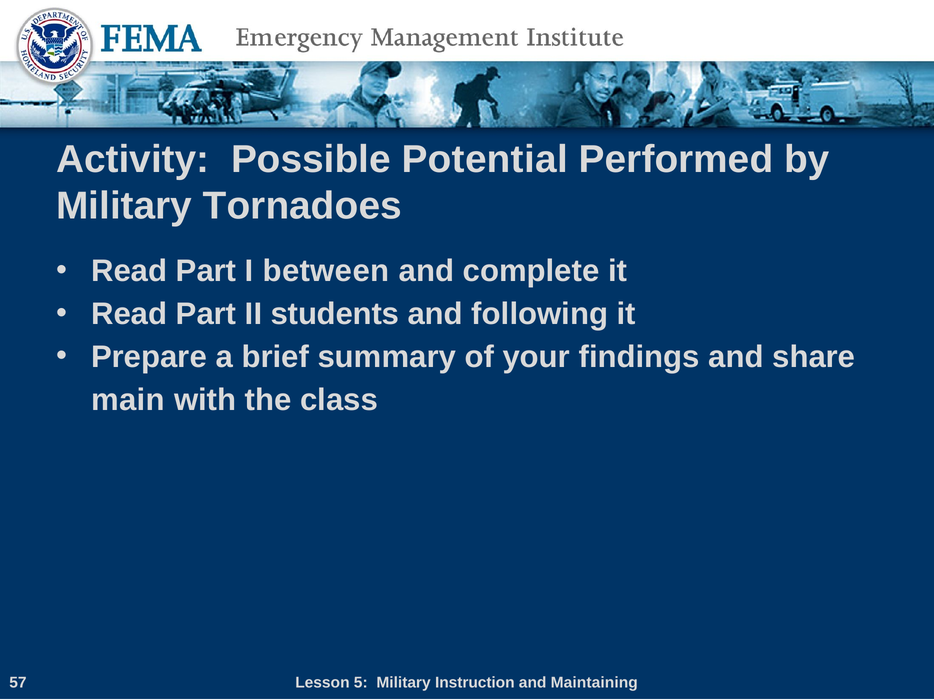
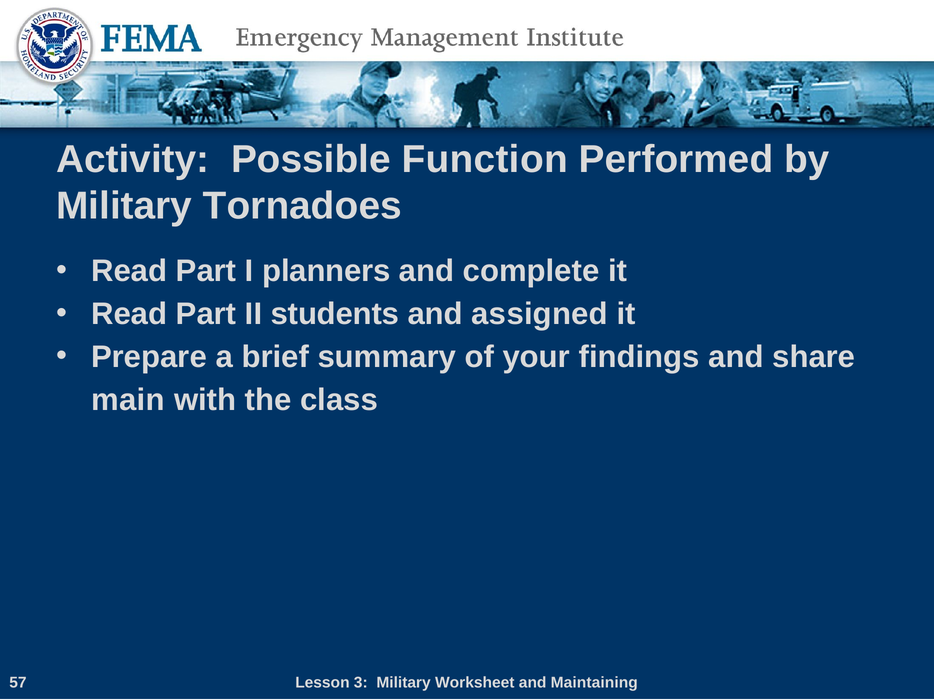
Potential: Potential -> Function
between: between -> planners
following: following -> assigned
5: 5 -> 3
Instruction: Instruction -> Worksheet
